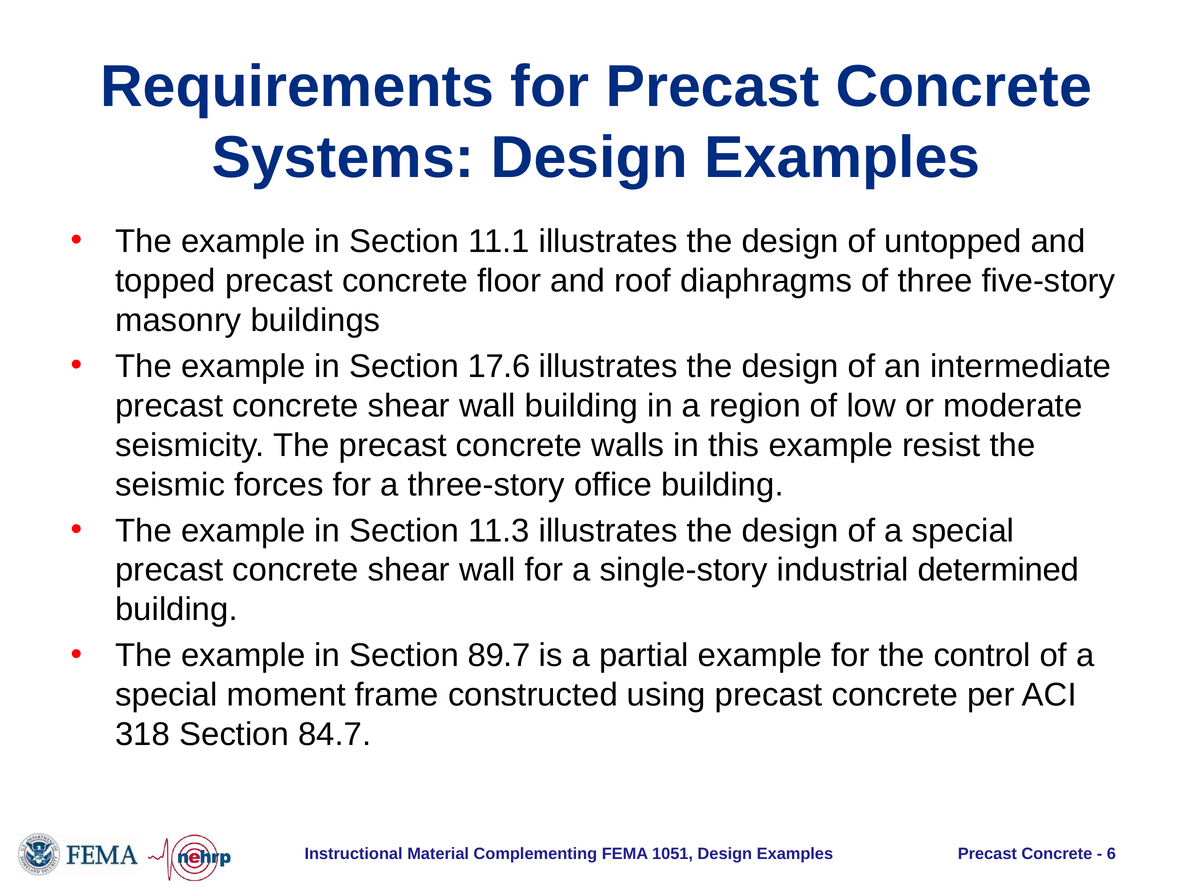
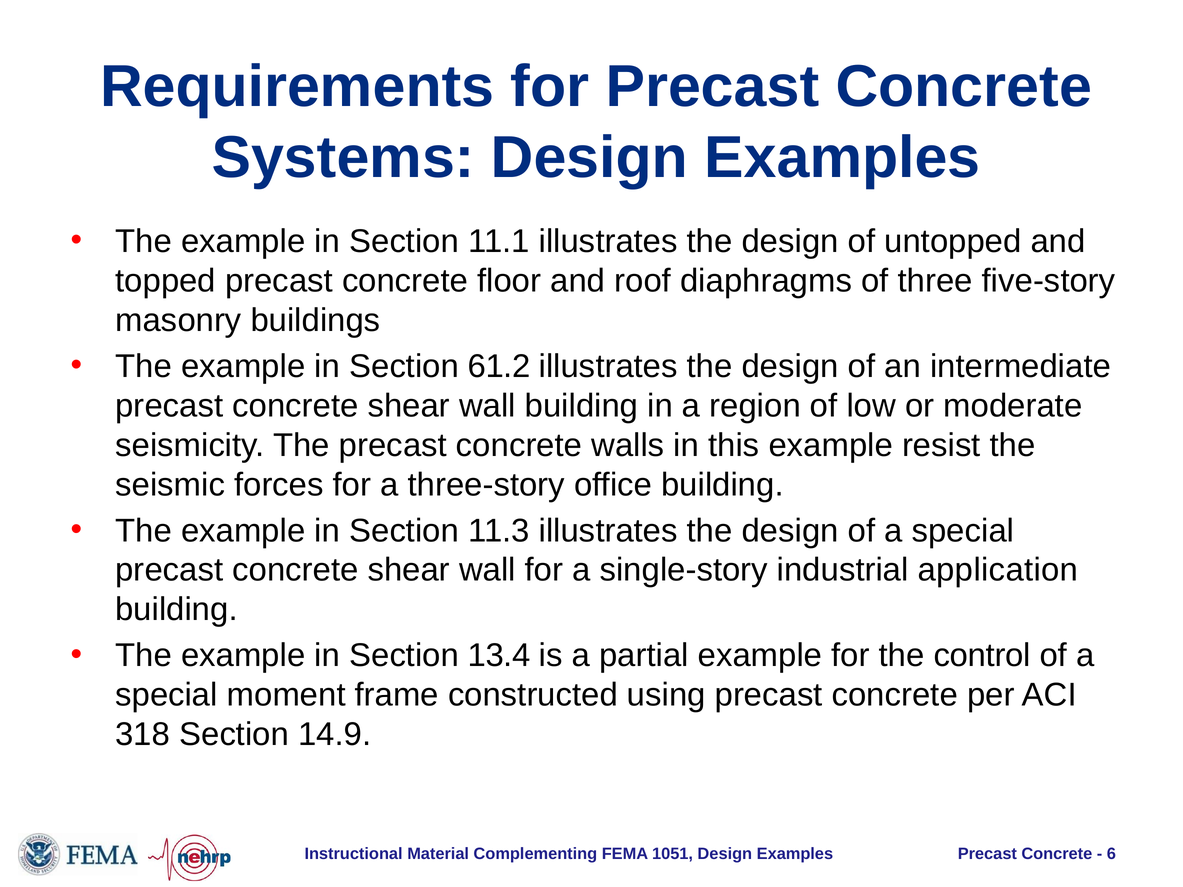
17.6: 17.6 -> 61.2
determined: determined -> application
89.7: 89.7 -> 13.4
84.7: 84.7 -> 14.9
